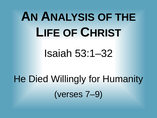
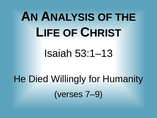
53:1–32: 53:1–32 -> 53:1–13
